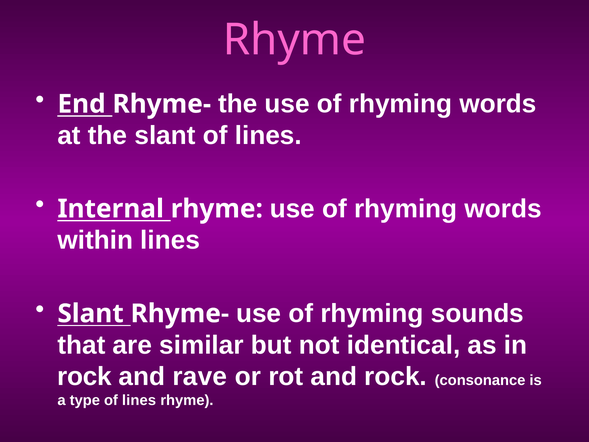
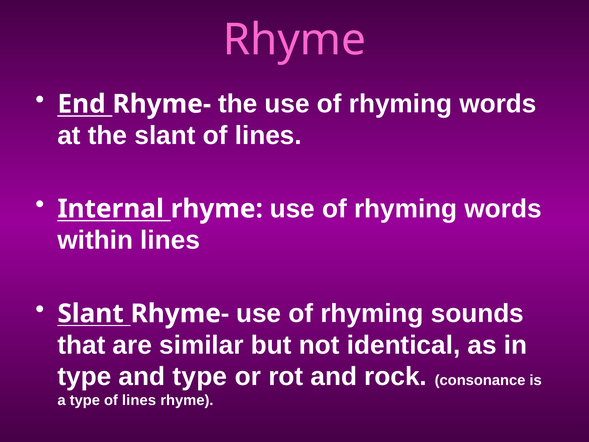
rock at (84, 376): rock -> type
and rave: rave -> type
